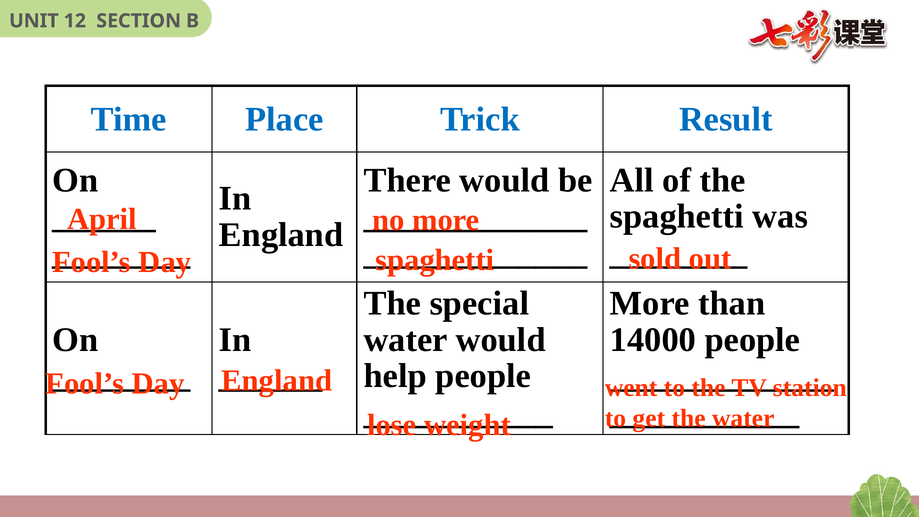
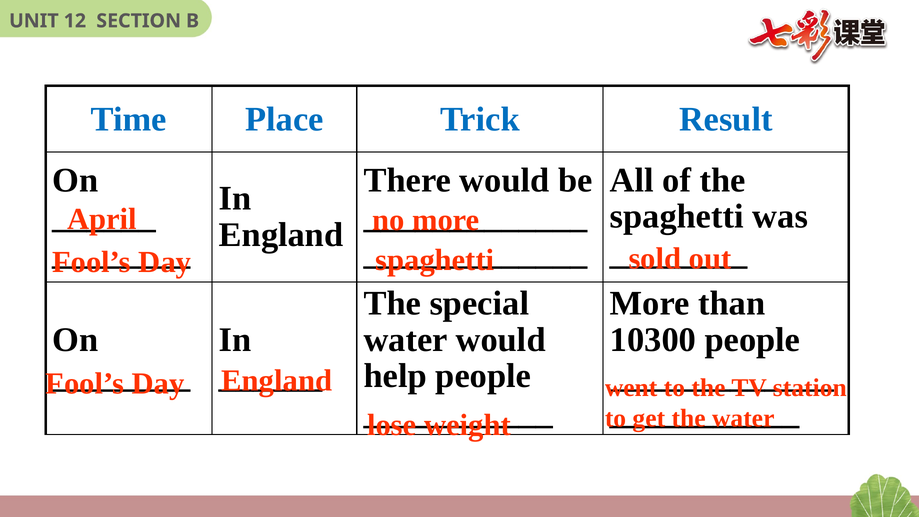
14000: 14000 -> 10300
